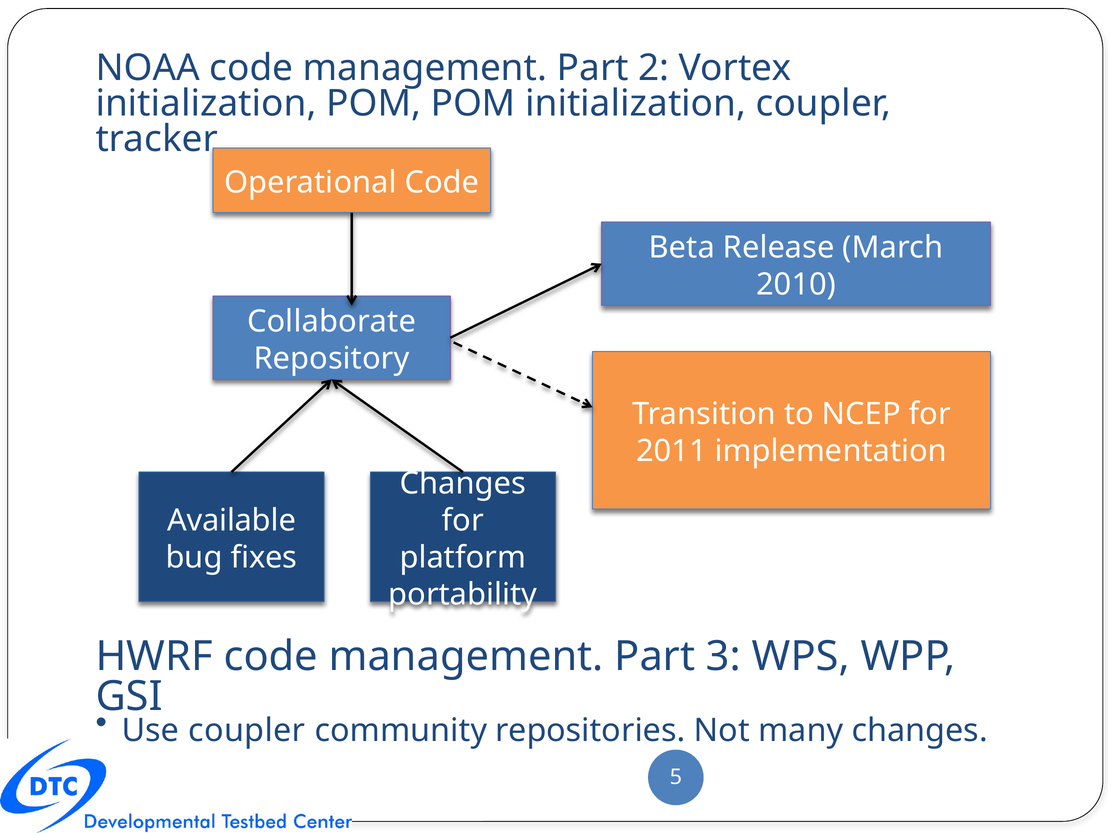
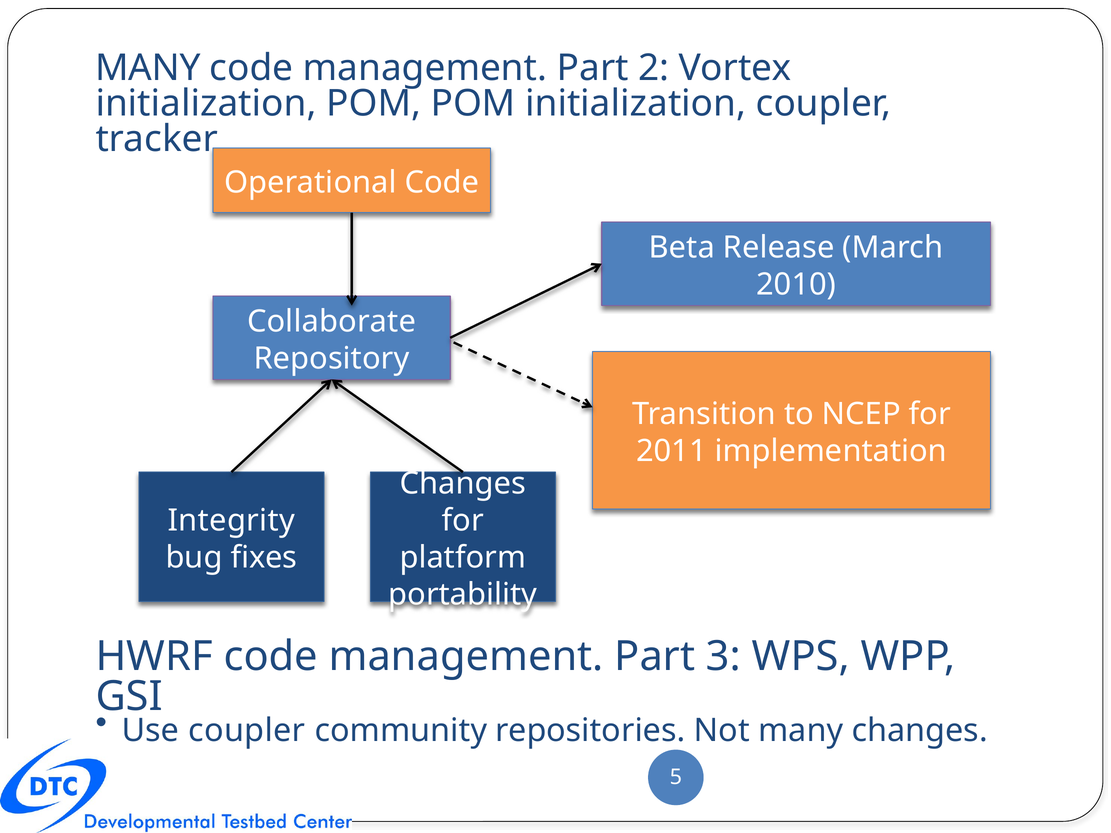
NOAA at (148, 68): NOAA -> MANY
Available: Available -> Integrity
